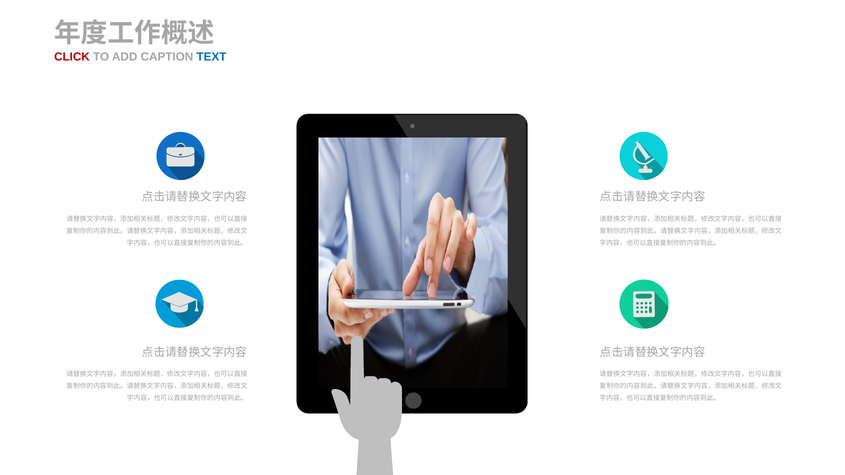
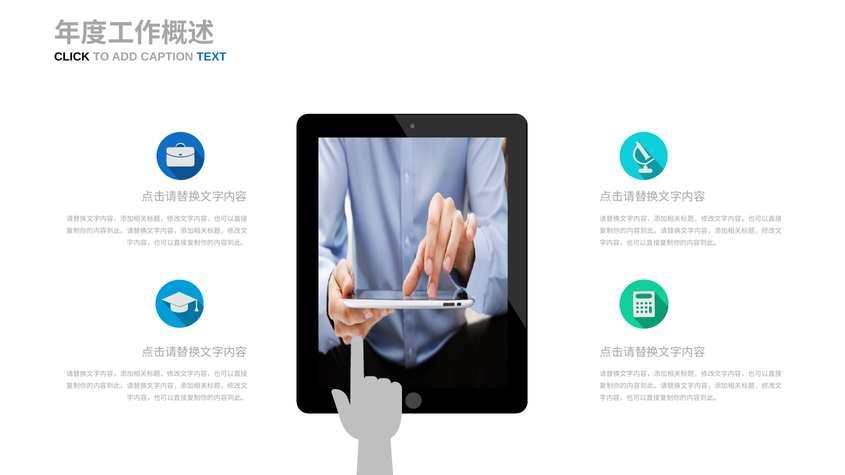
CLICK colour: red -> black
